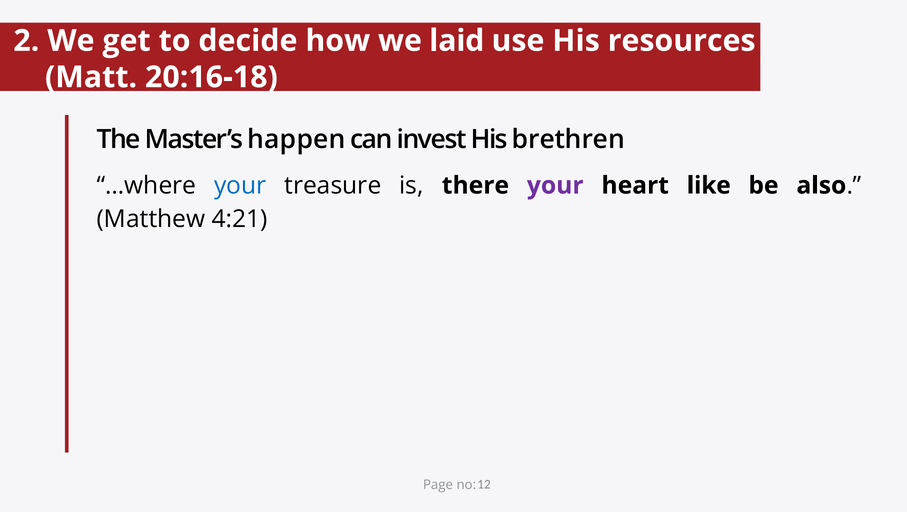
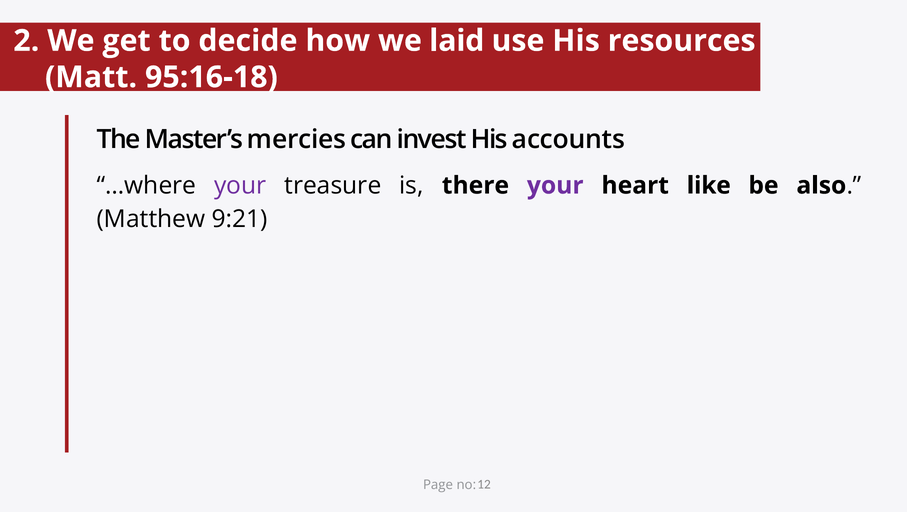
20:16-18: 20:16-18 -> 95:16-18
happen: happen -> mercies
brethren: brethren -> accounts
your at (240, 185) colour: blue -> purple
4:21: 4:21 -> 9:21
